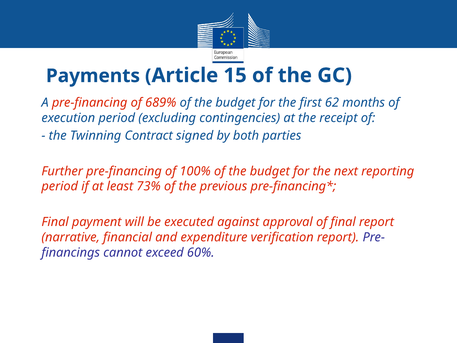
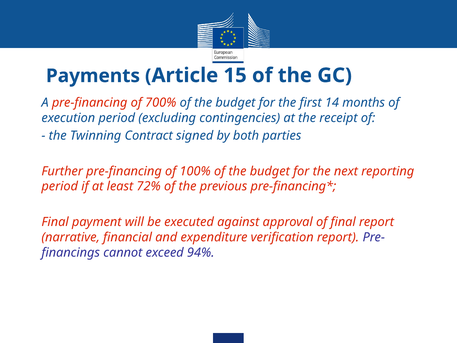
689%: 689% -> 700%
62: 62 -> 14
73%: 73% -> 72%
60%: 60% -> 94%
